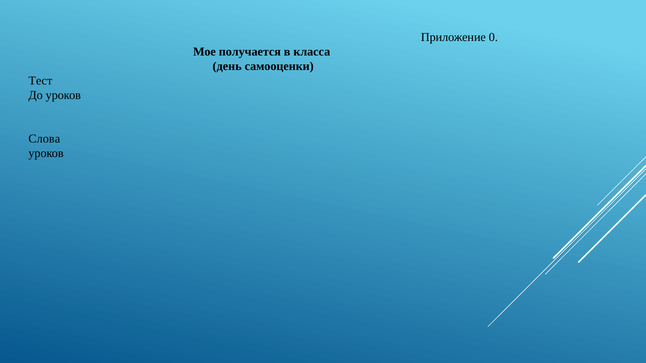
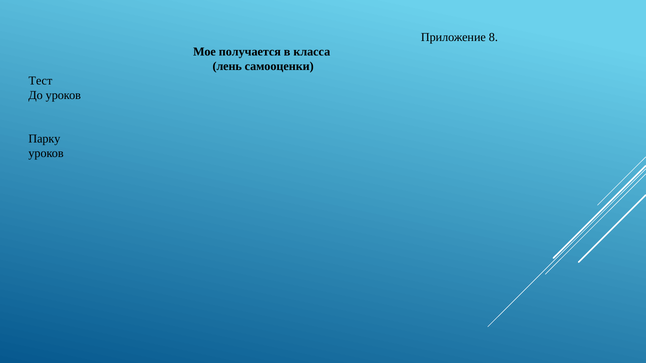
0: 0 -> 8
день: день -> лень
Слова: Слова -> Парку
